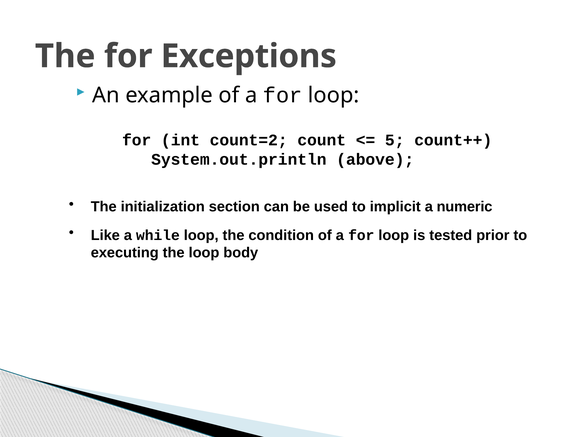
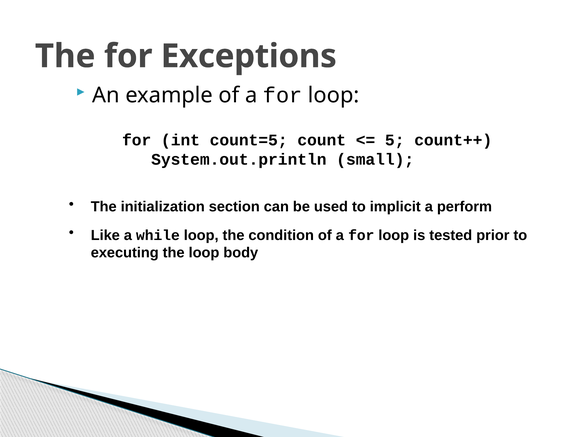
count=2: count=2 -> count=5
above: above -> small
numeric: numeric -> perform
